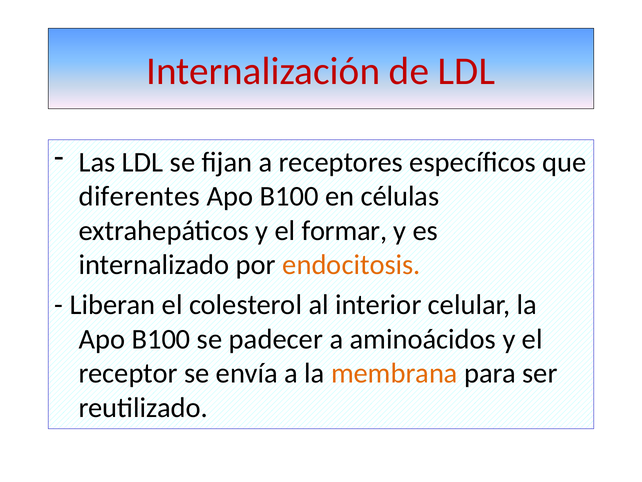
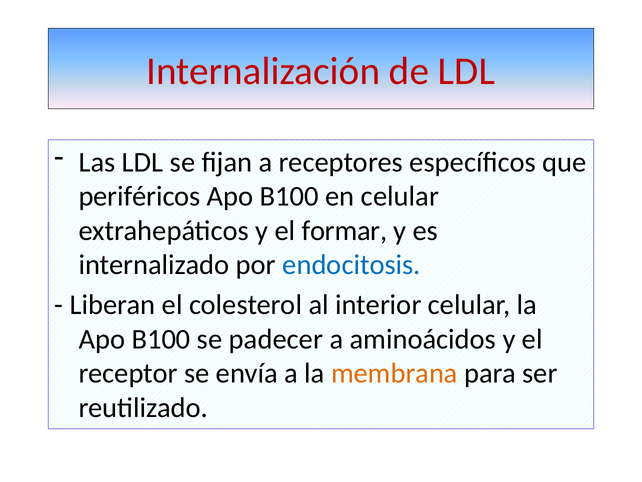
diferentes: diferentes -> periféricos
en células: células -> celular
endocitosis colour: orange -> blue
